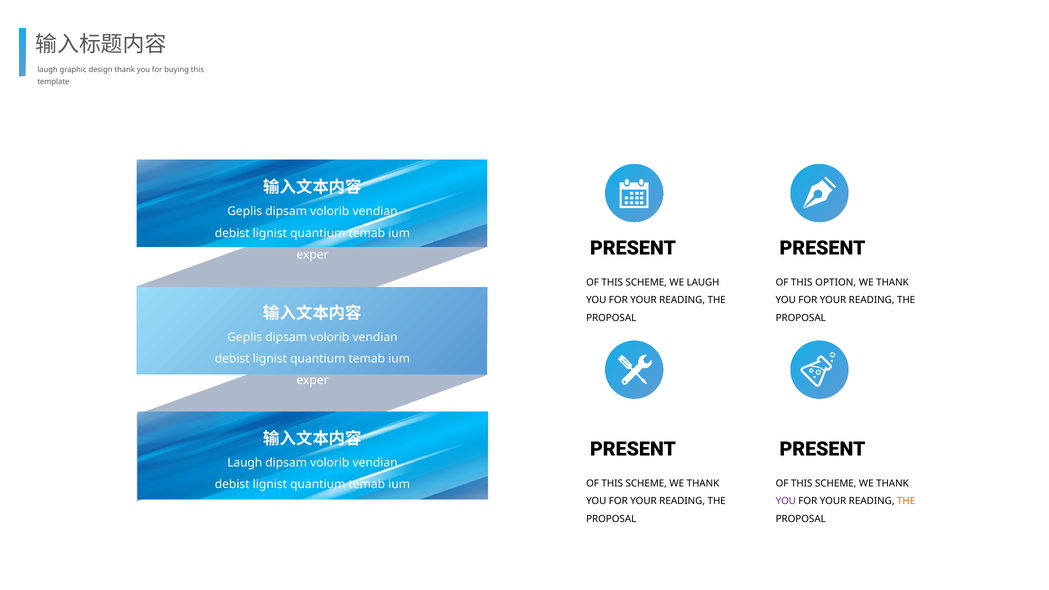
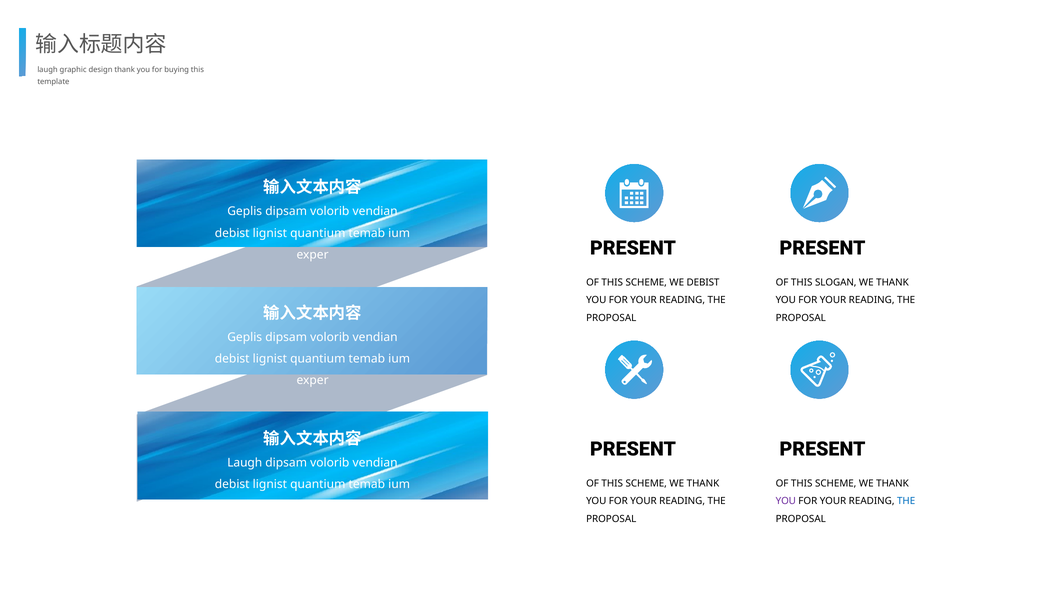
WE LAUGH: LAUGH -> DEBIST
OPTION: OPTION -> SLOGAN
THE at (906, 501) colour: orange -> blue
